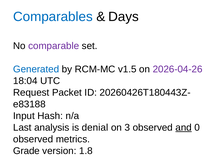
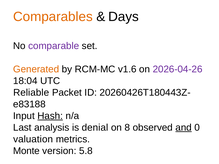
Comparables colour: blue -> orange
Generated colour: blue -> orange
v1.5: v1.5 -> v1.6
Request: Request -> Reliable
Hash underline: none -> present
3: 3 -> 8
observed at (33, 139): observed -> valuation
Grade: Grade -> Monte
1.8: 1.8 -> 5.8
